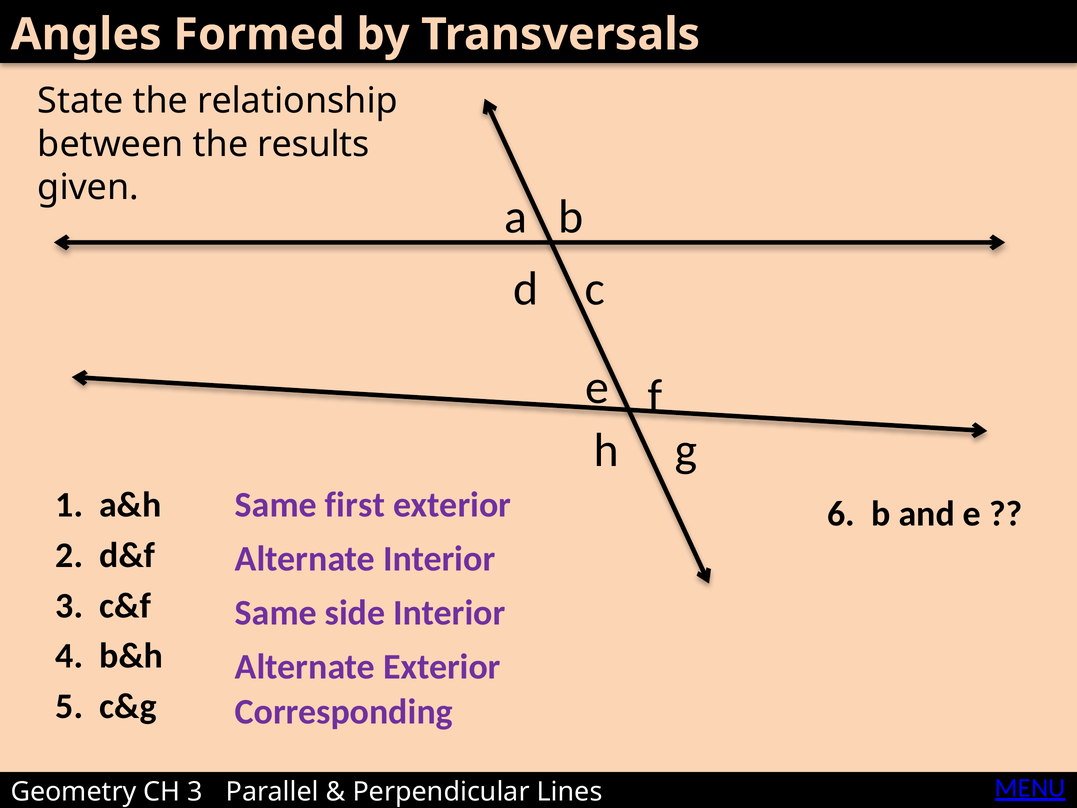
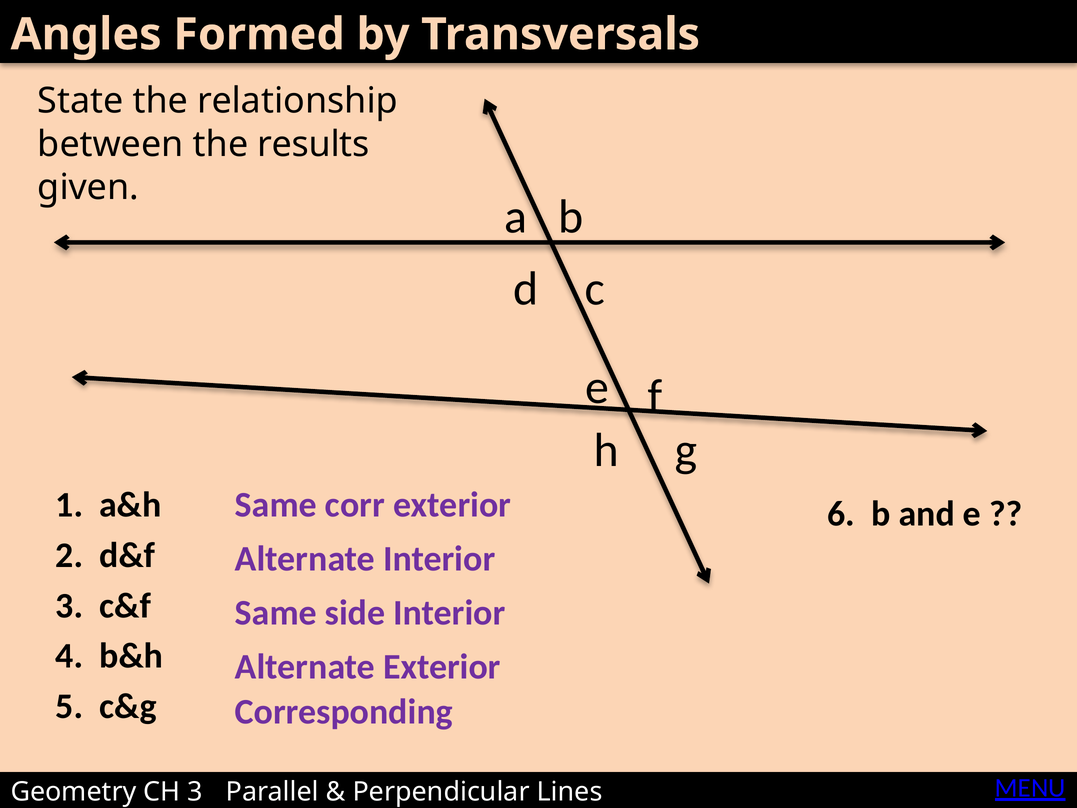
first: first -> corr
